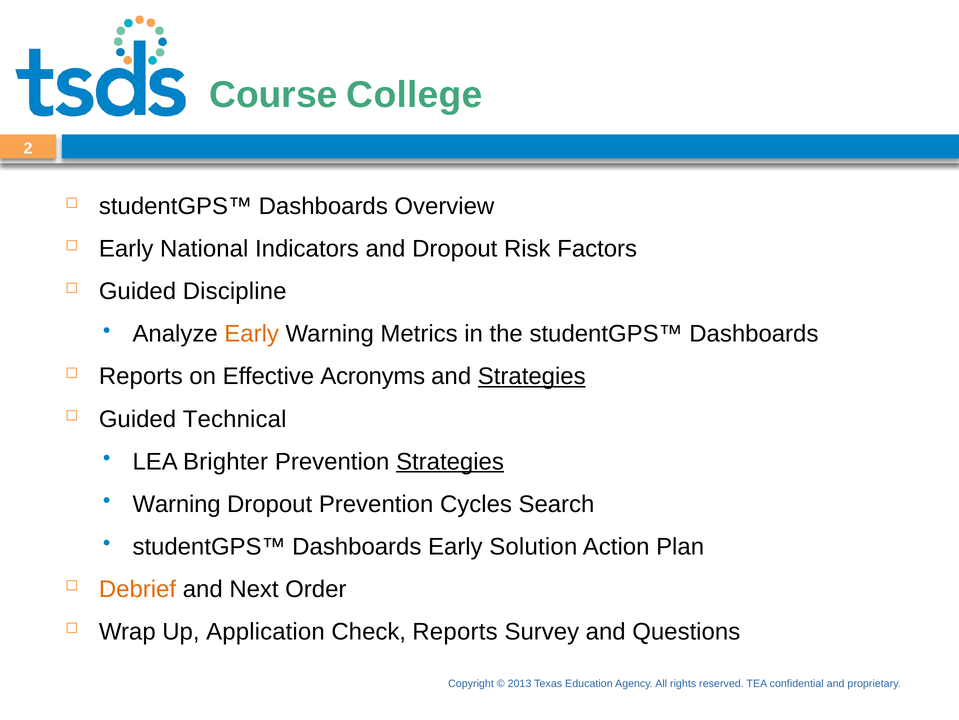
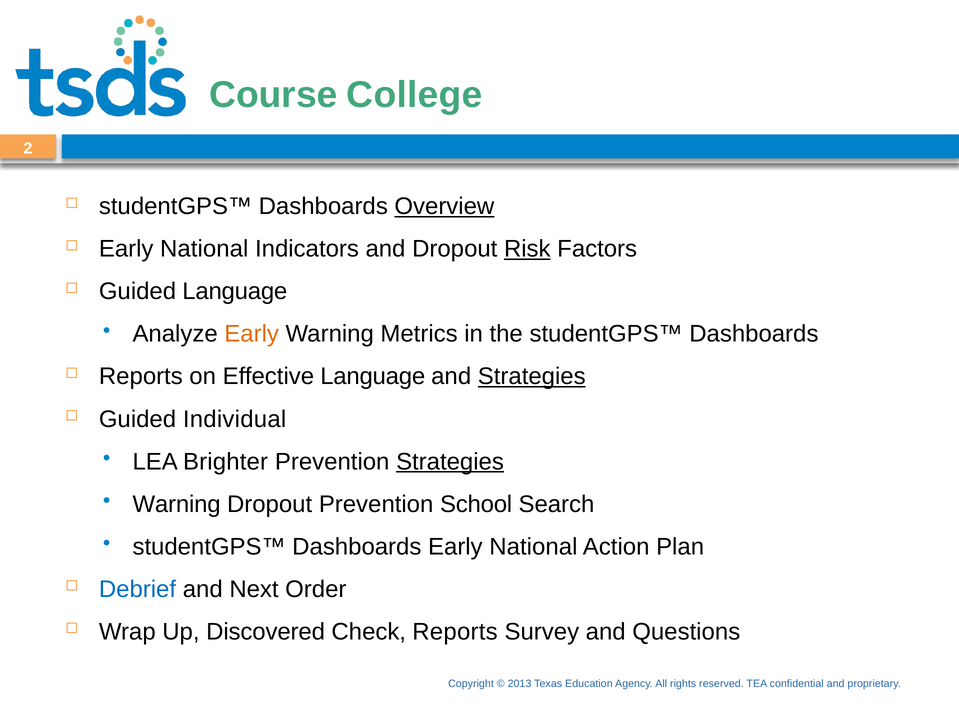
Overview underline: none -> present
Risk underline: none -> present
Guided Discipline: Discipline -> Language
Effective Acronyms: Acronyms -> Language
Technical: Technical -> Individual
Cycles: Cycles -> School
Dashboards Early Solution: Solution -> National
Debrief colour: orange -> blue
Application: Application -> Discovered
